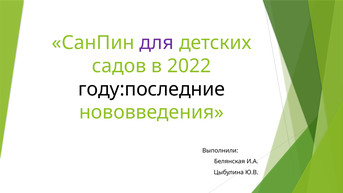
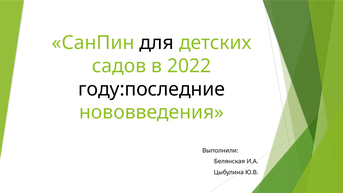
для colour: purple -> black
